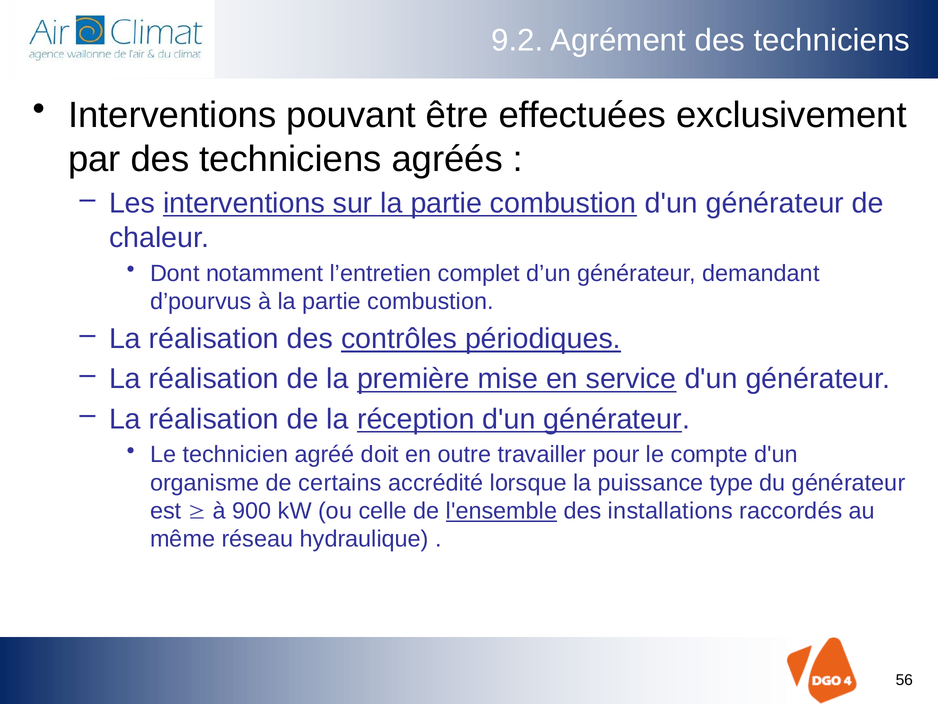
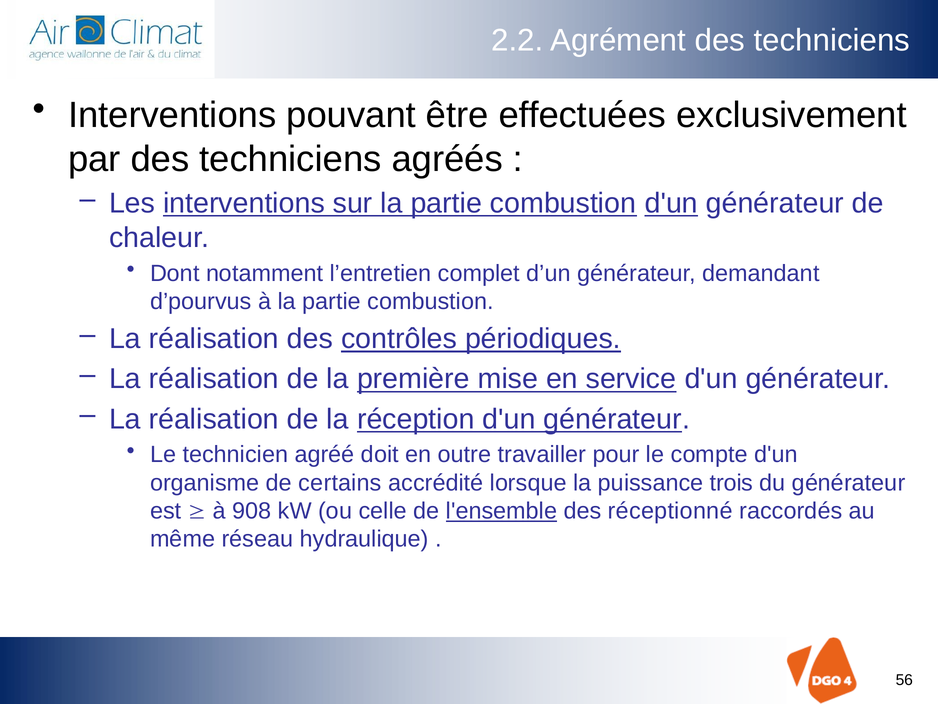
9.2: 9.2 -> 2.2
d'un at (671, 203) underline: none -> present
type: type -> trois
900: 900 -> 908
installations: installations -> réceptionné
